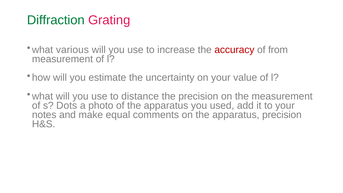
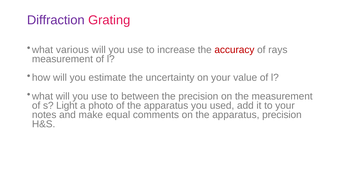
Diffraction colour: green -> purple
from: from -> rays
distance: distance -> between
Dots: Dots -> Light
